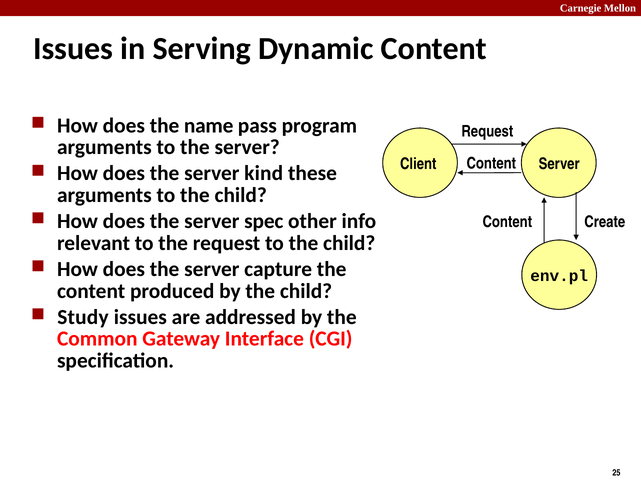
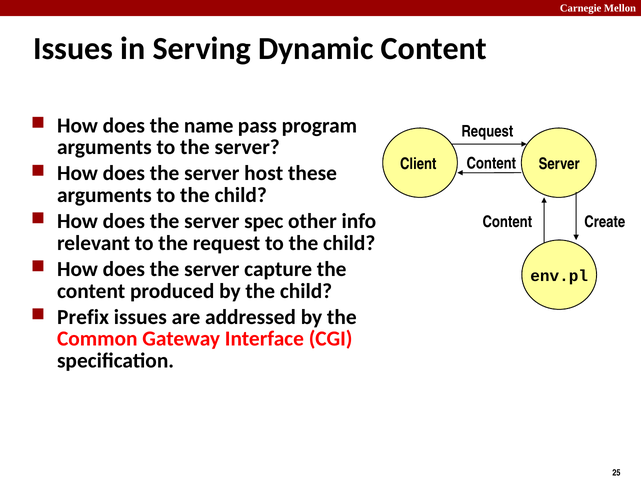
kind: kind -> host
Study: Study -> Prefix
